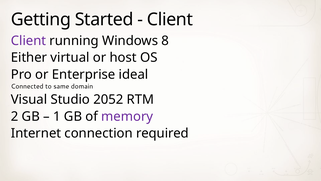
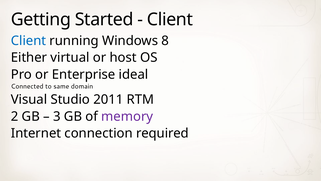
Client at (28, 41) colour: purple -> blue
2052: 2052 -> 2011
1: 1 -> 3
